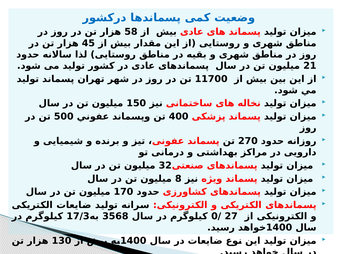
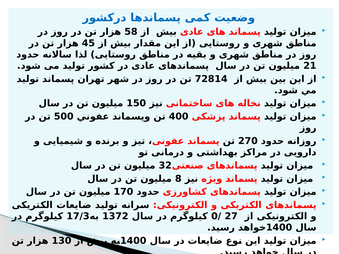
11700: 11700 -> 72814
3568: 3568 -> 1372
